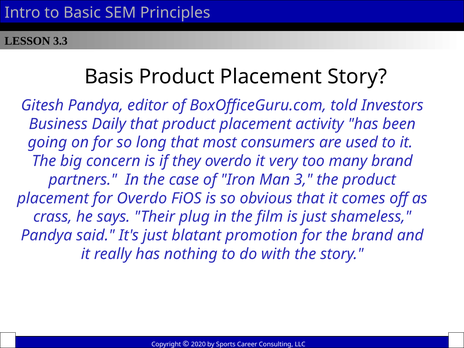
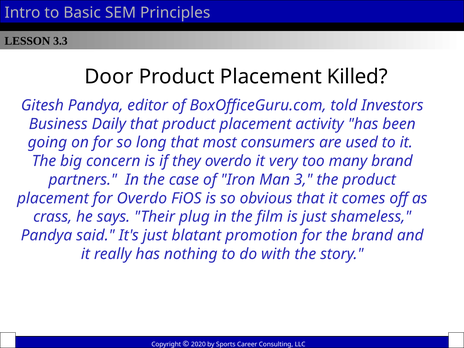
Basis: Basis -> Door
Placement Story: Story -> Killed
